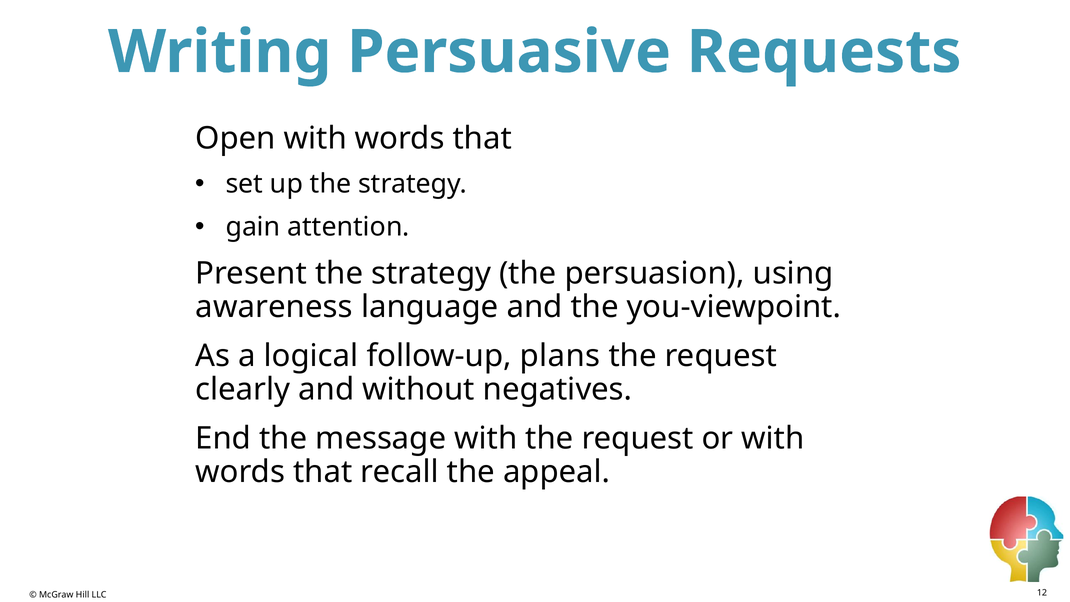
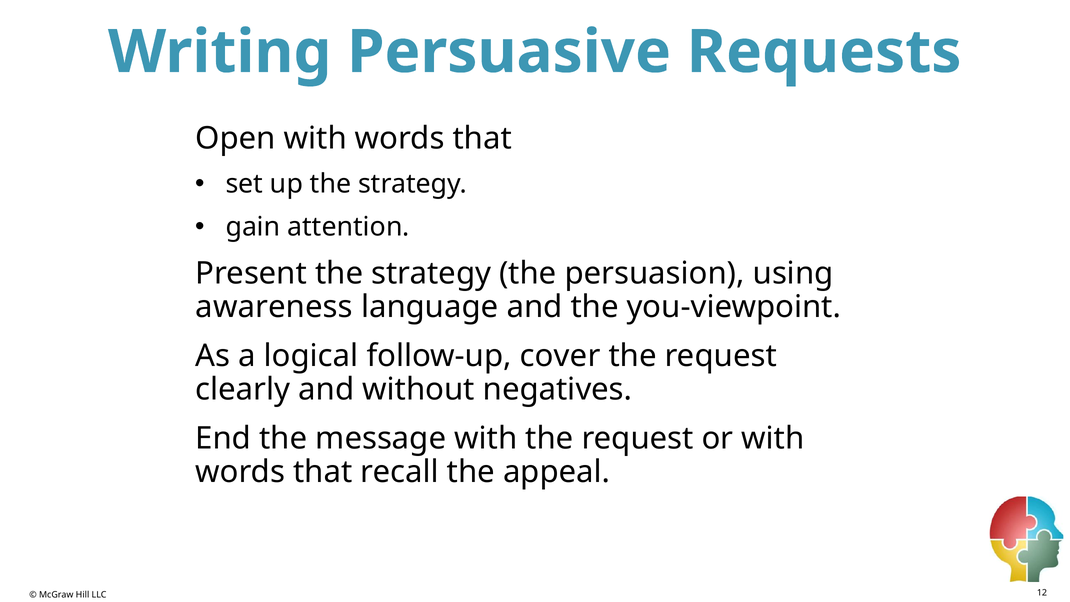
plans: plans -> cover
